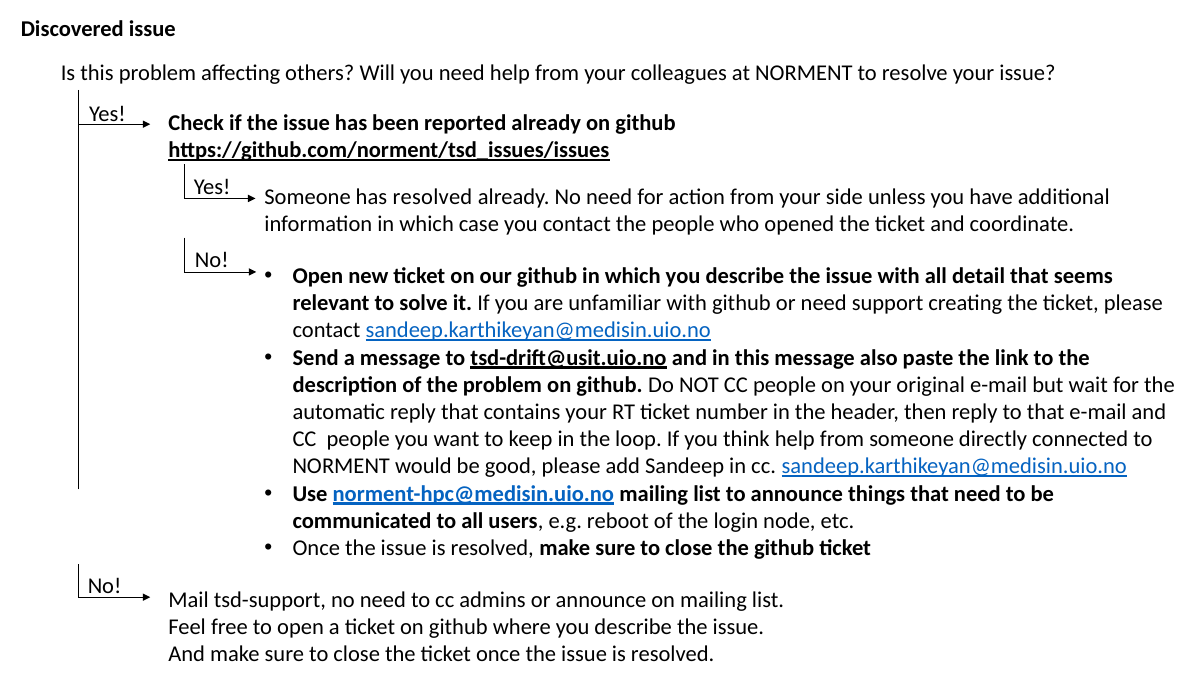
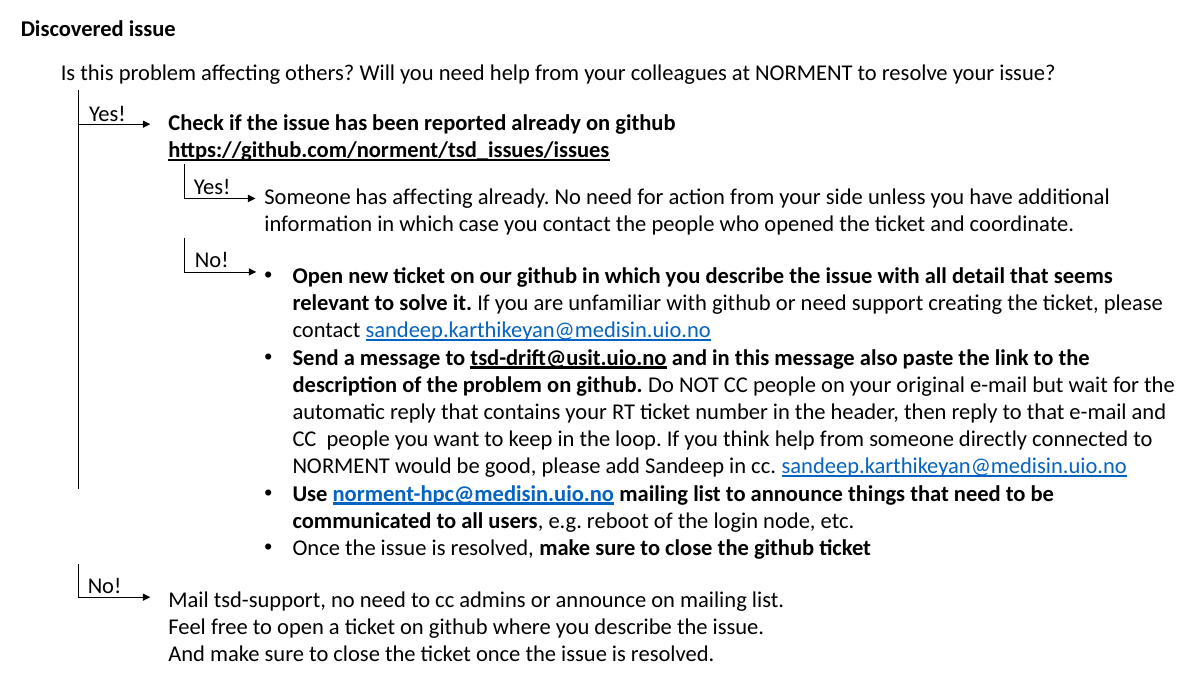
has resolved: resolved -> affecting
